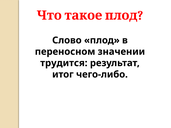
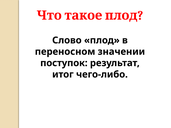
трудится: трудится -> поступок
